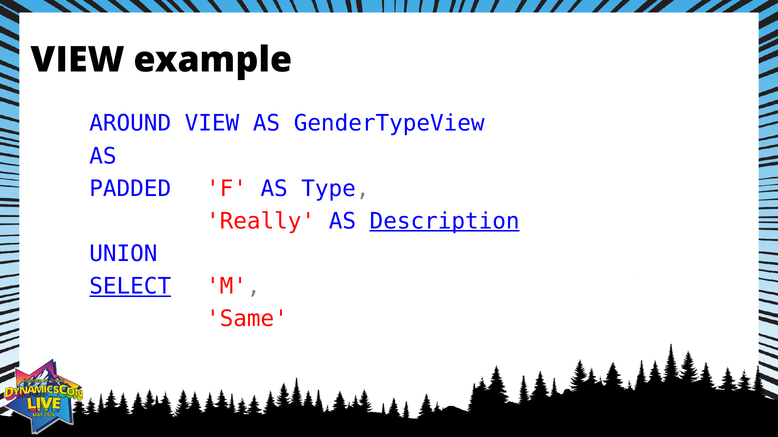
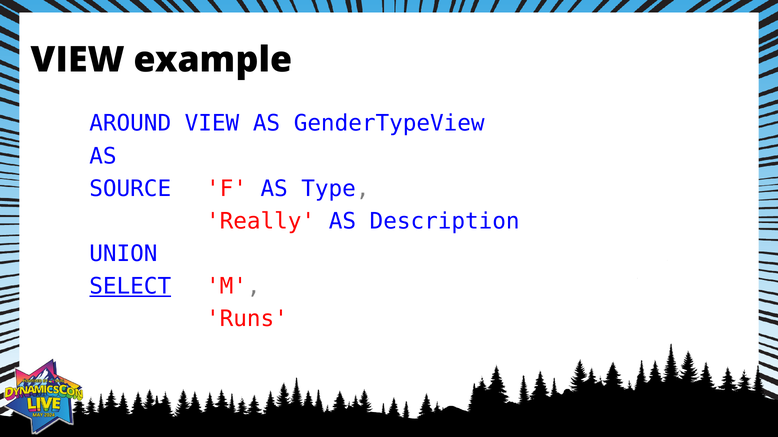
PADDED: PADDED -> SOURCE
Description underline: present -> none
Same: Same -> Runs
